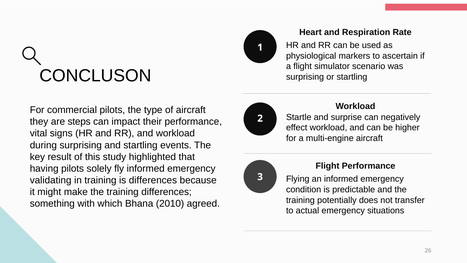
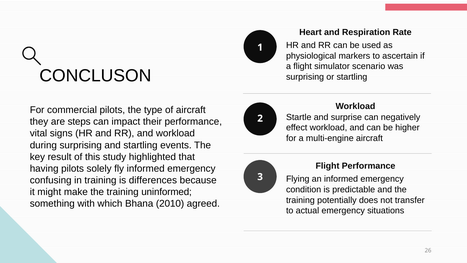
validating: validating -> confusing
training differences: differences -> uninformed
